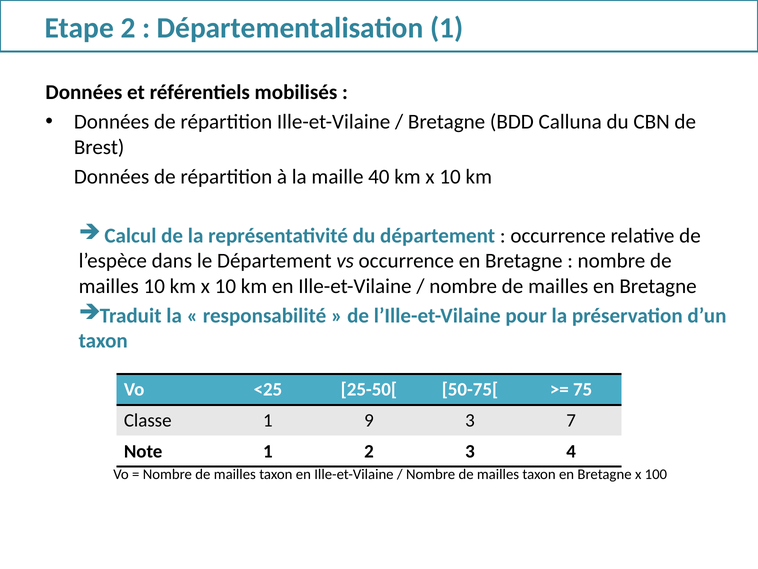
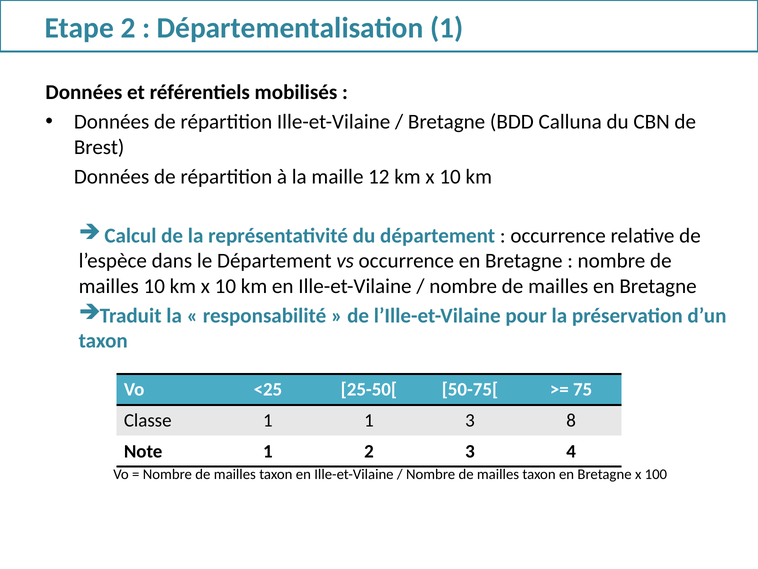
40: 40 -> 12
1 9: 9 -> 1
7: 7 -> 8
